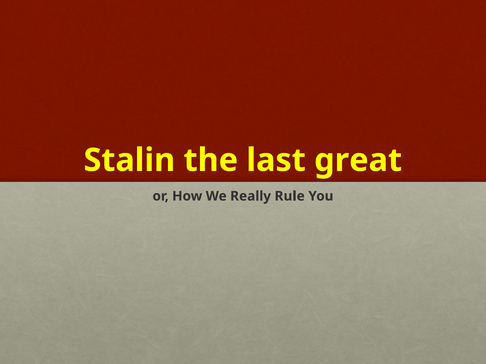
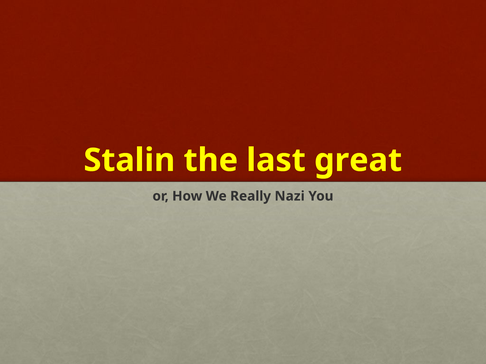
Rule: Rule -> Nazi
